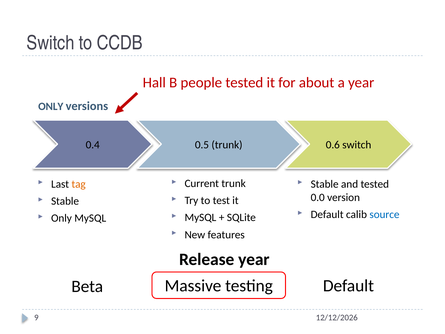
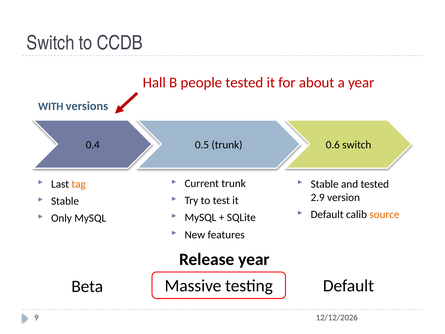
ONLY at (51, 106): ONLY -> WITH
0.0: 0.0 -> 2.9
source colour: blue -> orange
